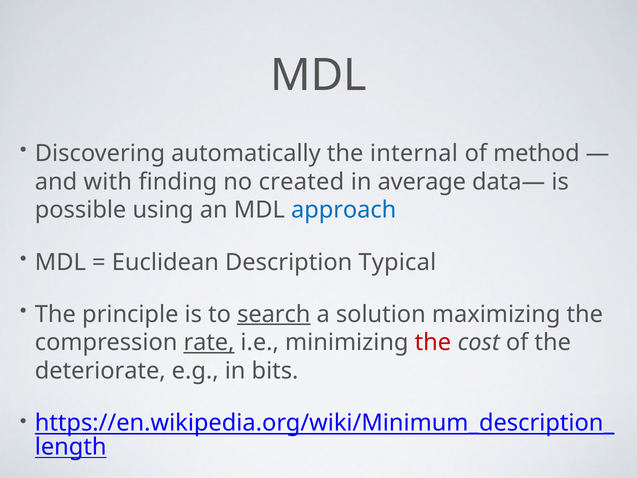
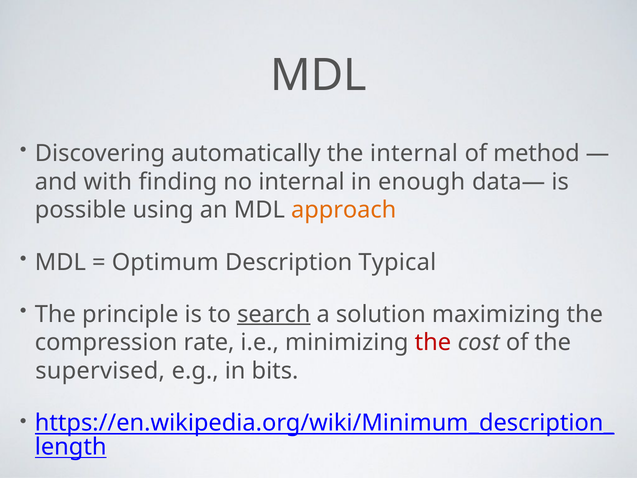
no created: created -> internal
average: average -> enough
approach colour: blue -> orange
Euclidean: Euclidean -> Optimum
rate underline: present -> none
deteriorate: deteriorate -> supervised
